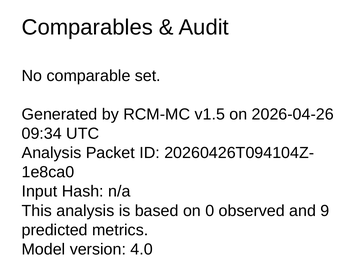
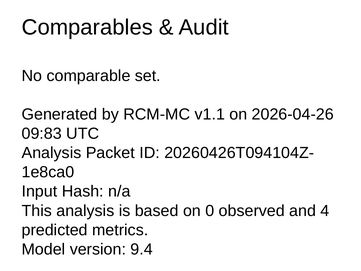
v1.5: v1.5 -> v1.1
09:34: 09:34 -> 09:83
9: 9 -> 4
4.0: 4.0 -> 9.4
